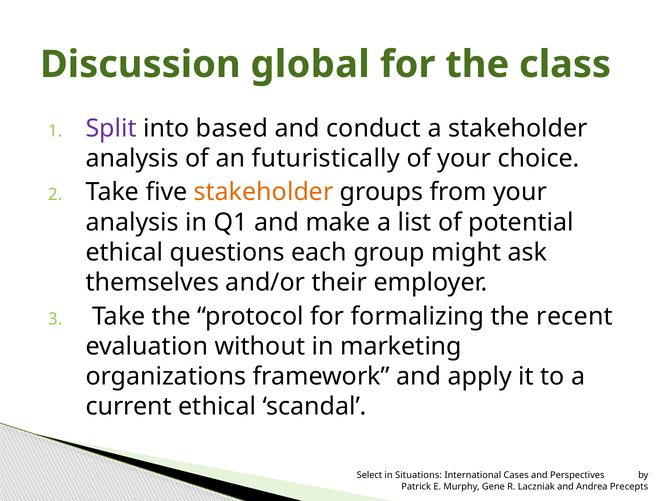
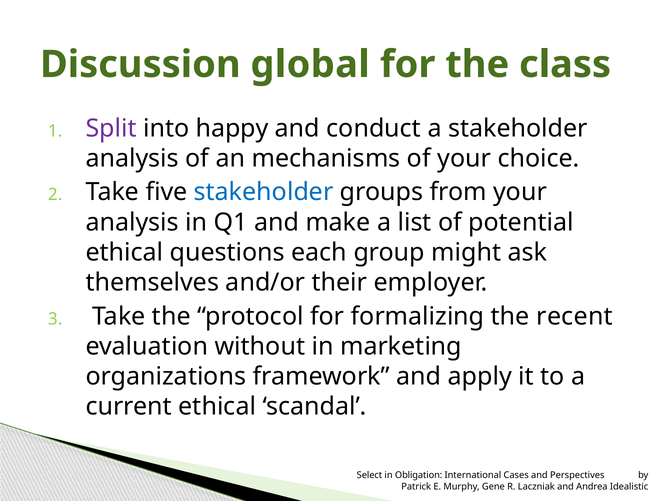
based: based -> happy
futuristically: futuristically -> mechanisms
stakeholder at (264, 192) colour: orange -> blue
Situations: Situations -> Obligation
Precepts: Precepts -> Idealistic
